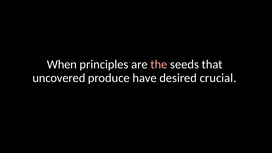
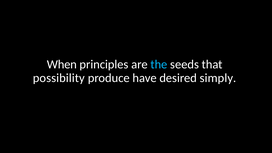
the colour: pink -> light blue
uncovered: uncovered -> possibility
crucial: crucial -> simply
